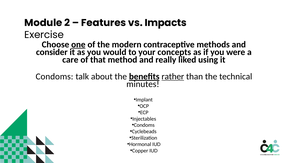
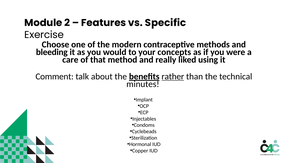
Impacts: Impacts -> Specific
one underline: present -> none
consider: consider -> bleeding
Condoms at (54, 76): Condoms -> Comment
